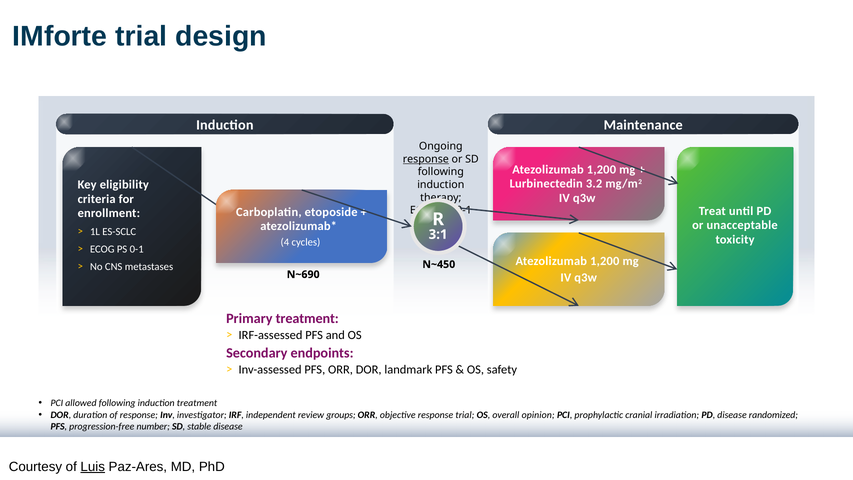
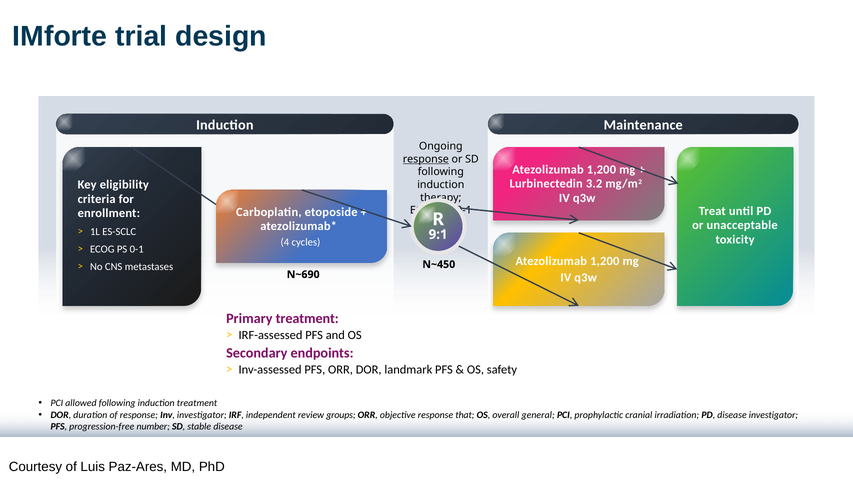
3:1: 3:1 -> 9:1
response trial: trial -> that
opinion: opinion -> general
disease randomized: randomized -> investigator
Luis underline: present -> none
